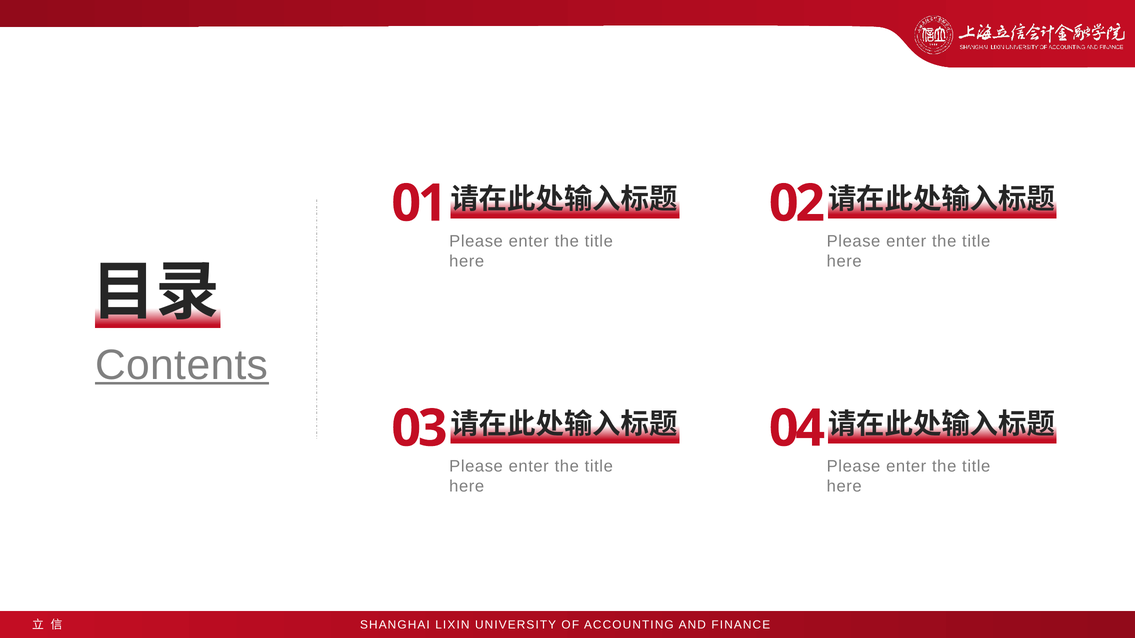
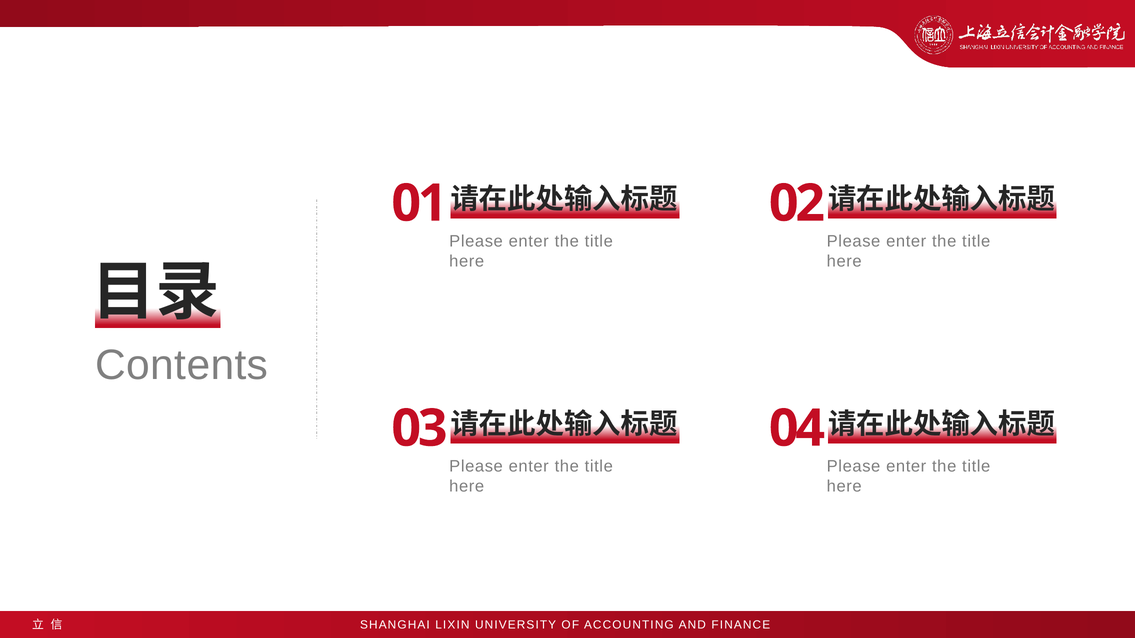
Contents underline: present -> none
